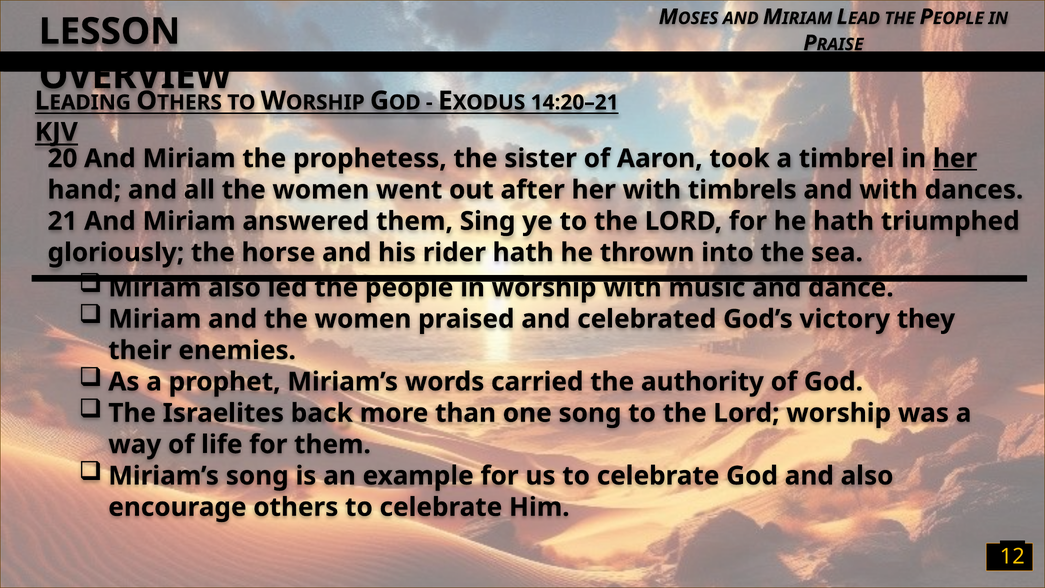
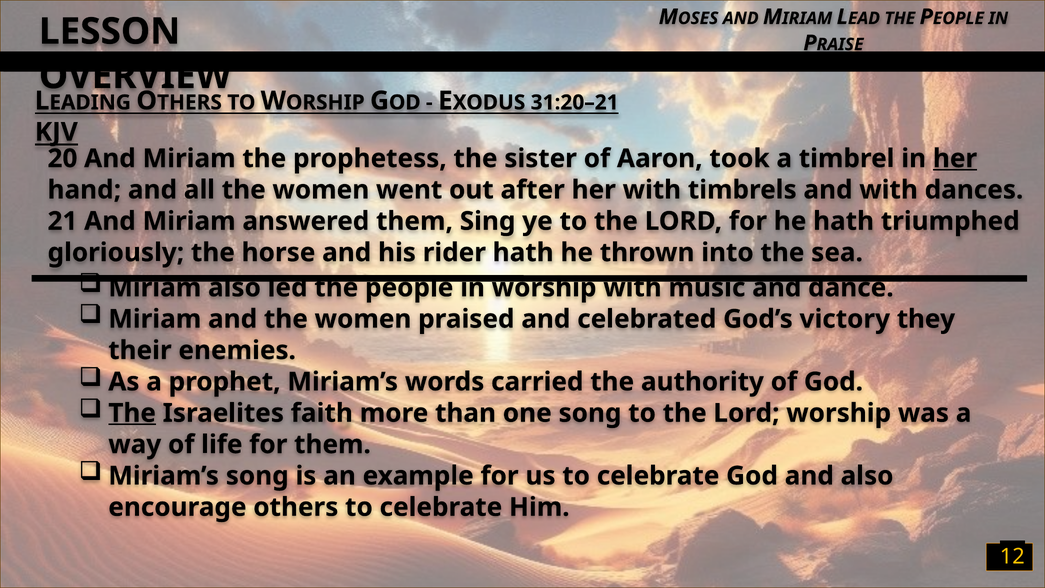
14:20–21: 14:20–21 -> 31:20–21
The at (132, 413) underline: none -> present
back: back -> faith
